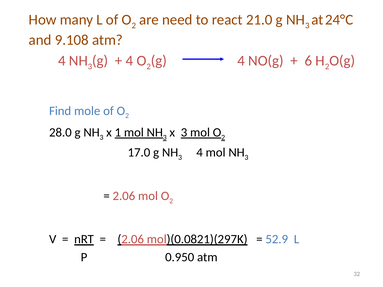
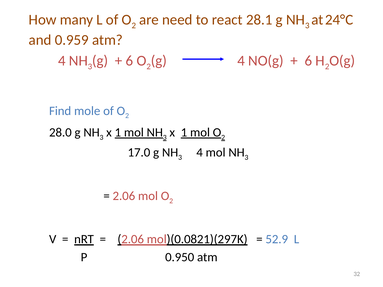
21.0: 21.0 -> 28.1
9.108: 9.108 -> 0.959
4 at (129, 61): 4 -> 6
3 at (184, 133): 3 -> 1
